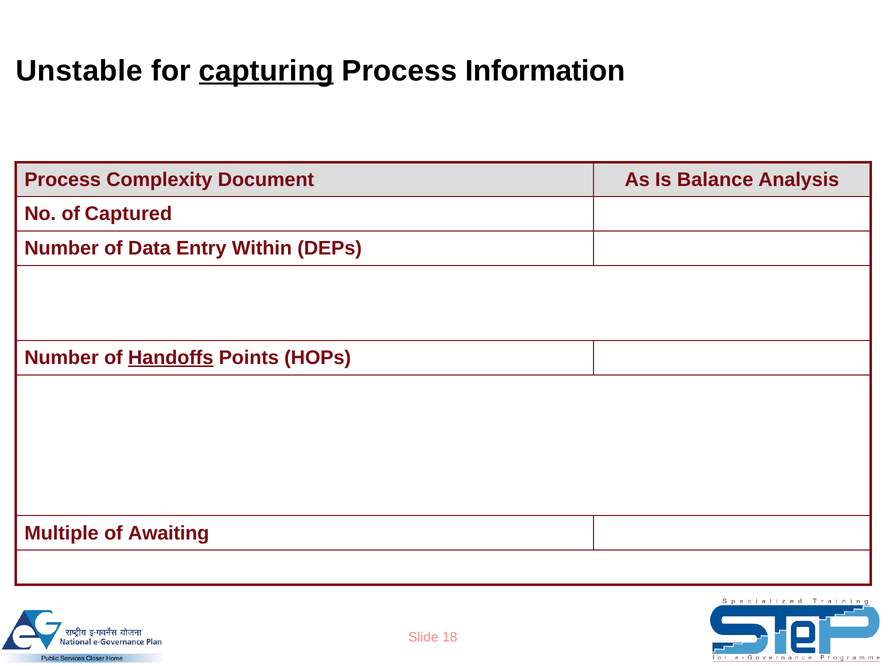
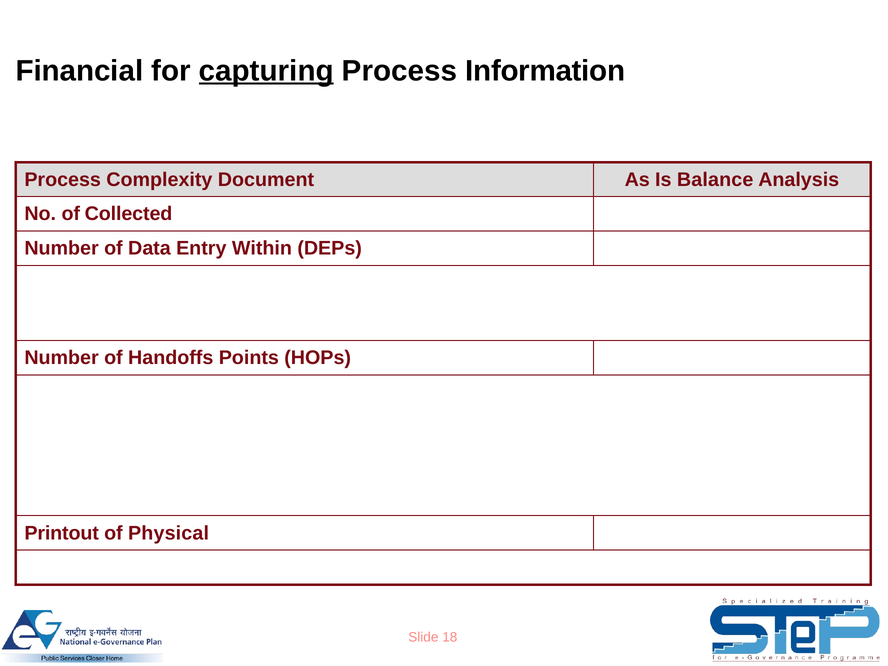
Unstable: Unstable -> Financial
Captured: Captured -> Collected
Handoffs underline: present -> none
Multiple: Multiple -> Printout
Awaiting: Awaiting -> Physical
